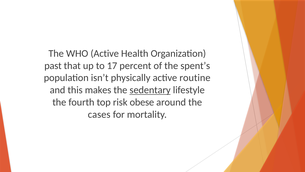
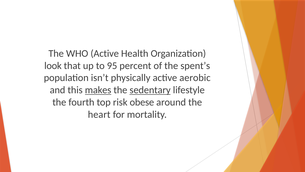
past: past -> look
17: 17 -> 95
routine: routine -> aerobic
makes underline: none -> present
cases: cases -> heart
